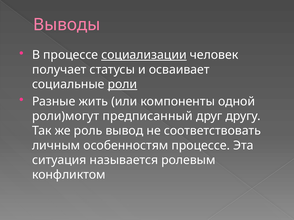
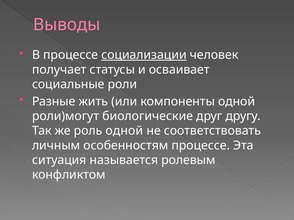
роли underline: present -> none
предписанный: предписанный -> биологические
роль вывод: вывод -> одной
